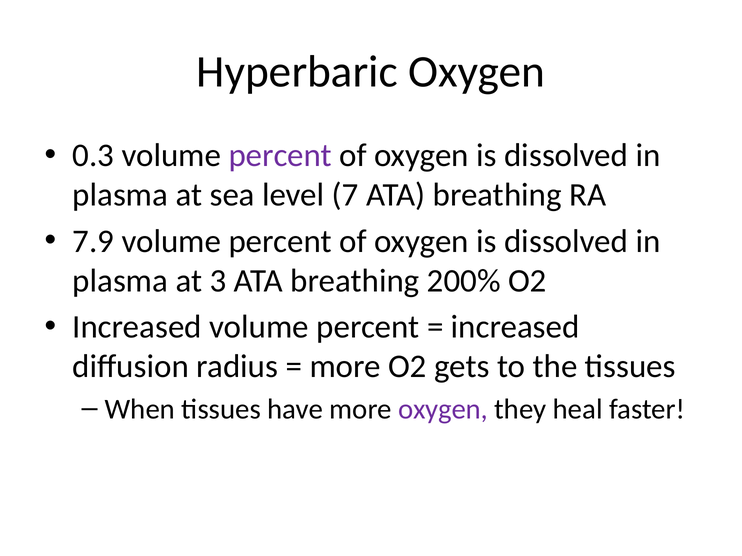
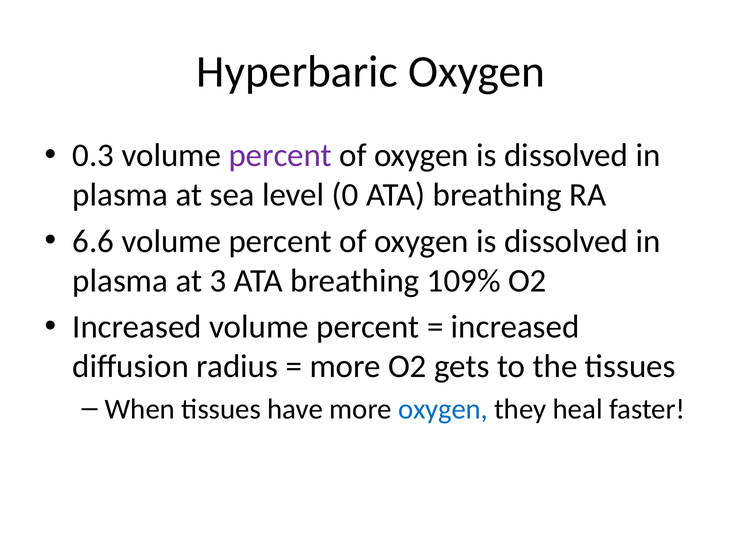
7: 7 -> 0
7.9: 7.9 -> 6.6
200%: 200% -> 109%
oxygen at (443, 409) colour: purple -> blue
